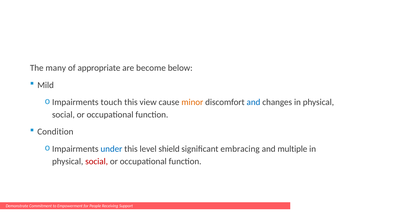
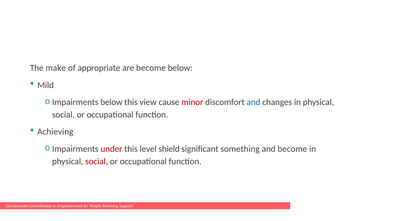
many: many -> make
Impairments touch: touch -> below
minor colour: orange -> red
Condition: Condition -> Achieving
under colour: blue -> red
embracing: embracing -> something
and multiple: multiple -> become
